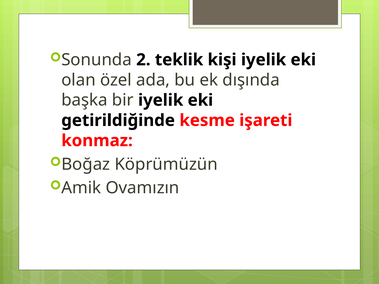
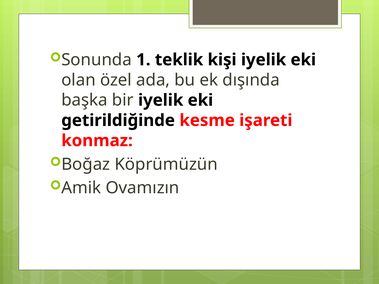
2: 2 -> 1
